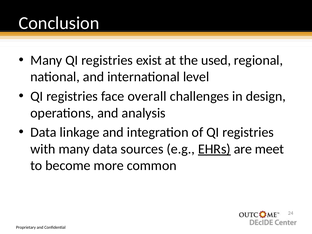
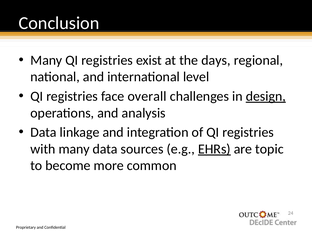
used: used -> days
design underline: none -> present
meet: meet -> topic
